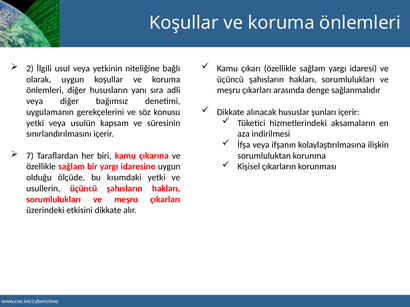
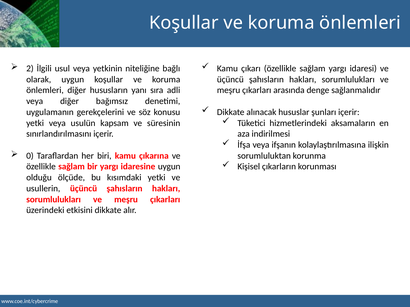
7: 7 -> 0
